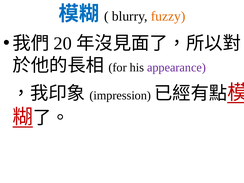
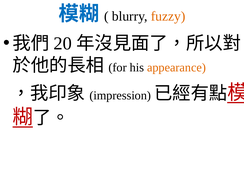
appearance colour: purple -> orange
